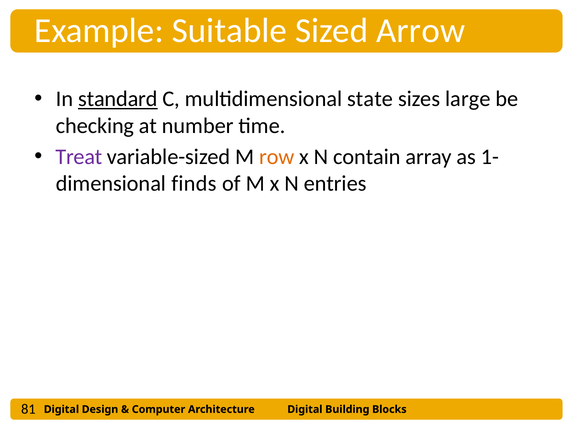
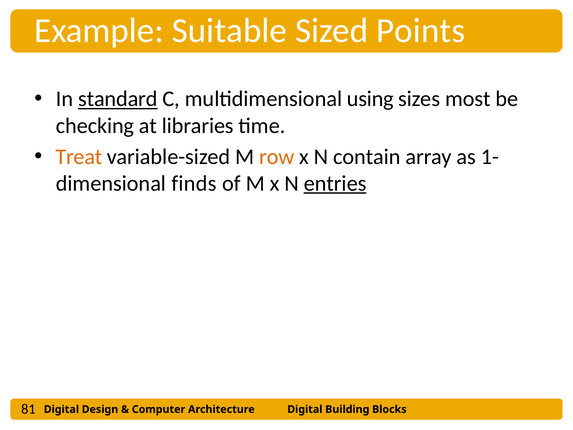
Arrow: Arrow -> Points
state: state -> using
large: large -> most
number: number -> libraries
Treat colour: purple -> orange
entries underline: none -> present
